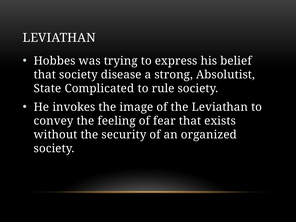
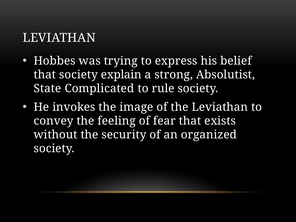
disease: disease -> explain
